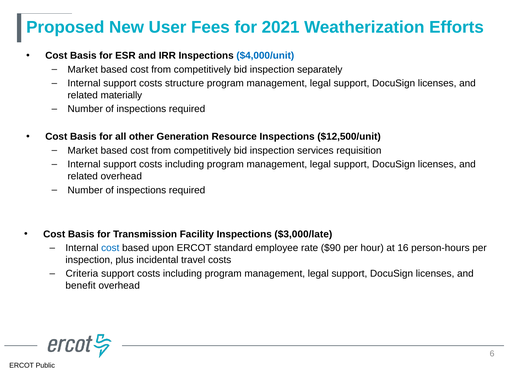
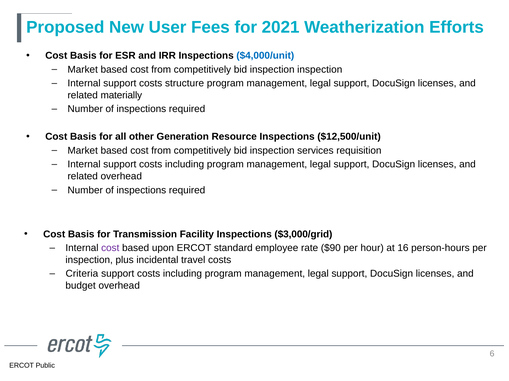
inspection separately: separately -> inspection
$3,000/late: $3,000/late -> $3,000/grid
cost at (110, 248) colour: blue -> purple
benefit: benefit -> budget
